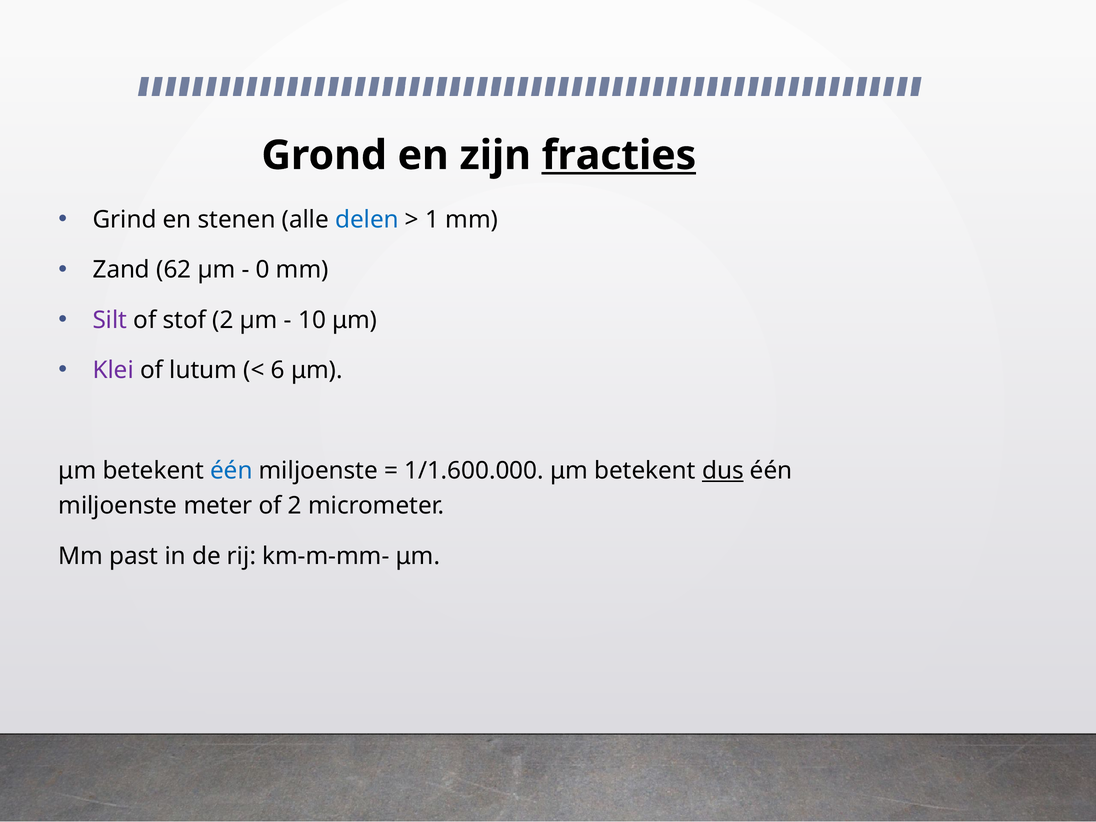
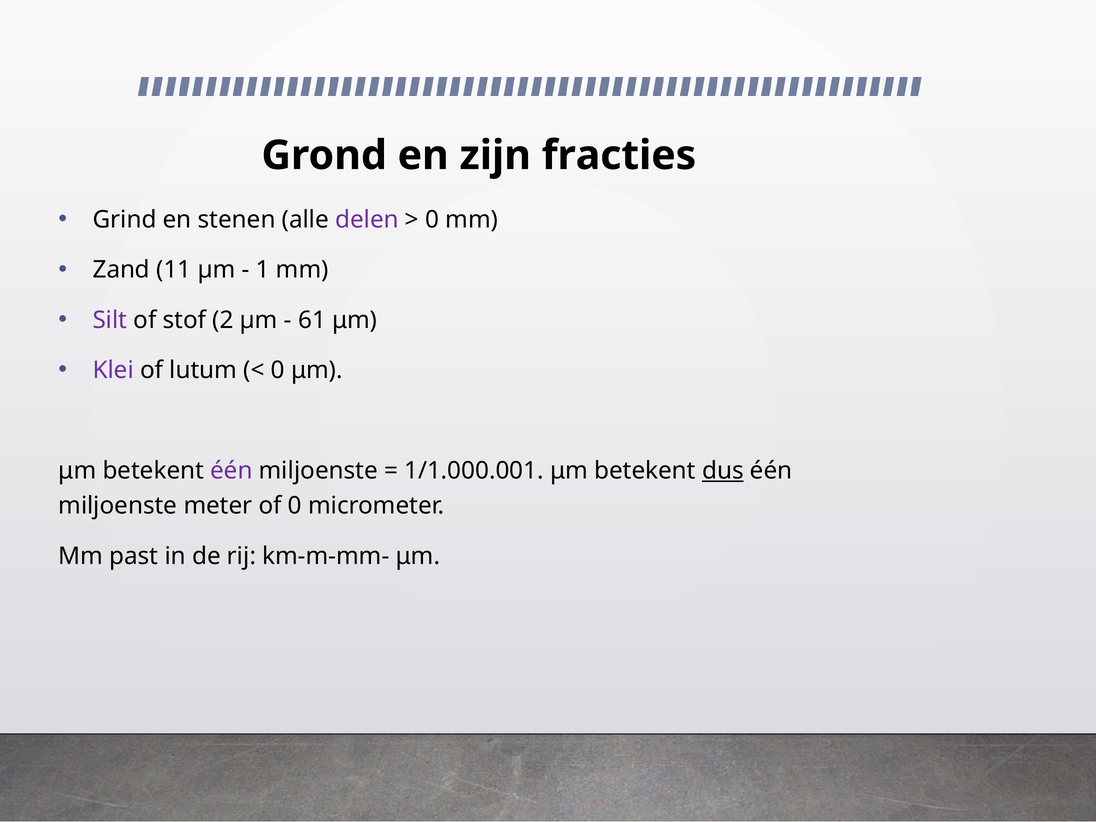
fracties underline: present -> none
delen colour: blue -> purple
1 at (432, 220): 1 -> 0
62: 62 -> 11
0: 0 -> 1
10: 10 -> 61
6 at (278, 370): 6 -> 0
één at (231, 471) colour: blue -> purple
1/1.600.000: 1/1.600.000 -> 1/1.000.001
of 2: 2 -> 0
